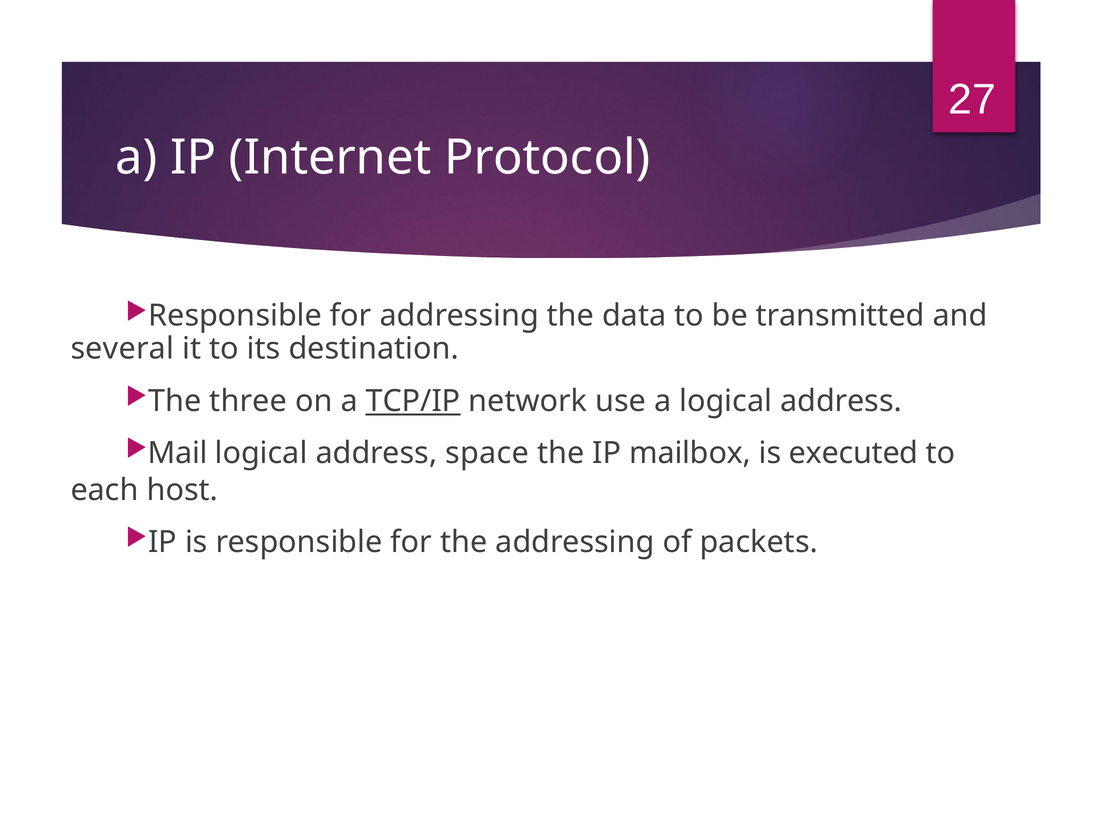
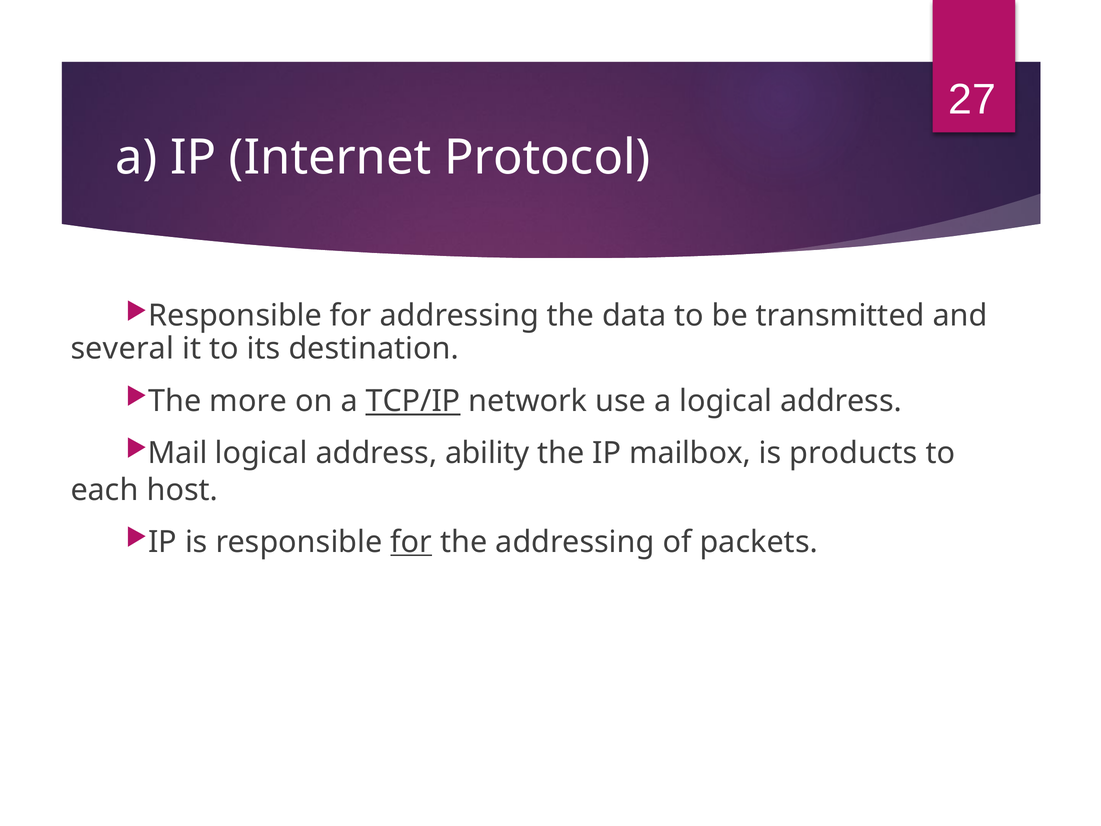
three: three -> more
space: space -> ability
executed: executed -> products
for at (411, 542) underline: none -> present
